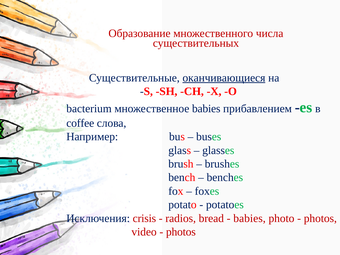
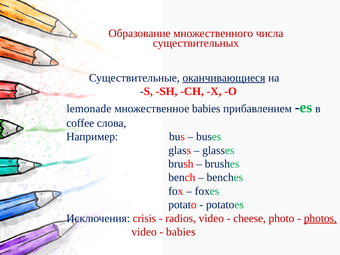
bacterium: bacterium -> lemonade
radios bread: bread -> video
babies at (249, 218): babies -> cheese
photos at (320, 218) underline: none -> present
photos at (181, 232): photos -> babies
